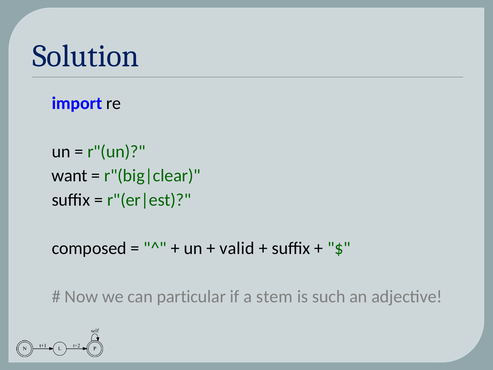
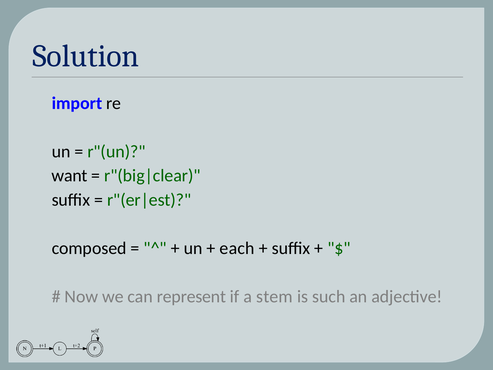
valid: valid -> each
particular: particular -> represent
